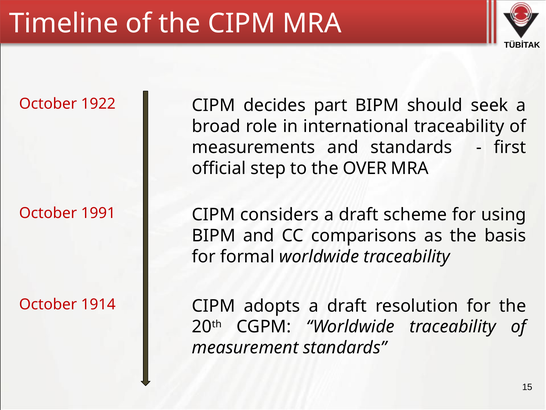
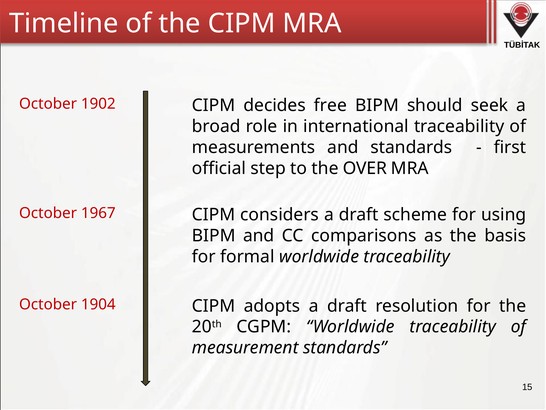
1922: 1922 -> 1902
part: part -> free
1991: 1991 -> 1967
1914: 1914 -> 1904
